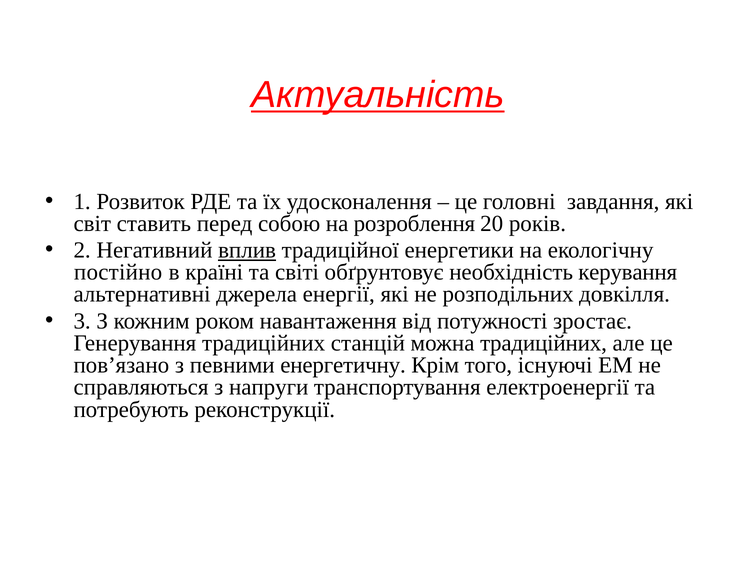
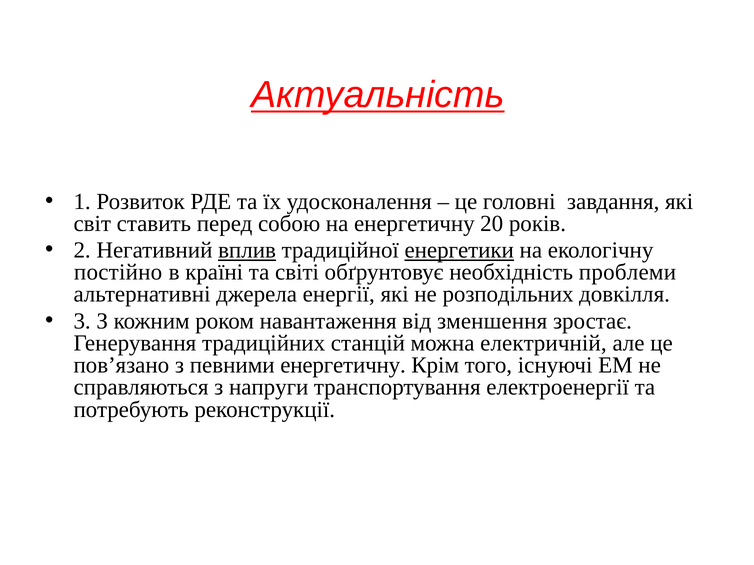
на розроблення: розроблення -> енергетичну
енергетики underline: none -> present
керування: керування -> проблеми
потужності: потужності -> зменшення
можна традиційних: традиційних -> електричній
